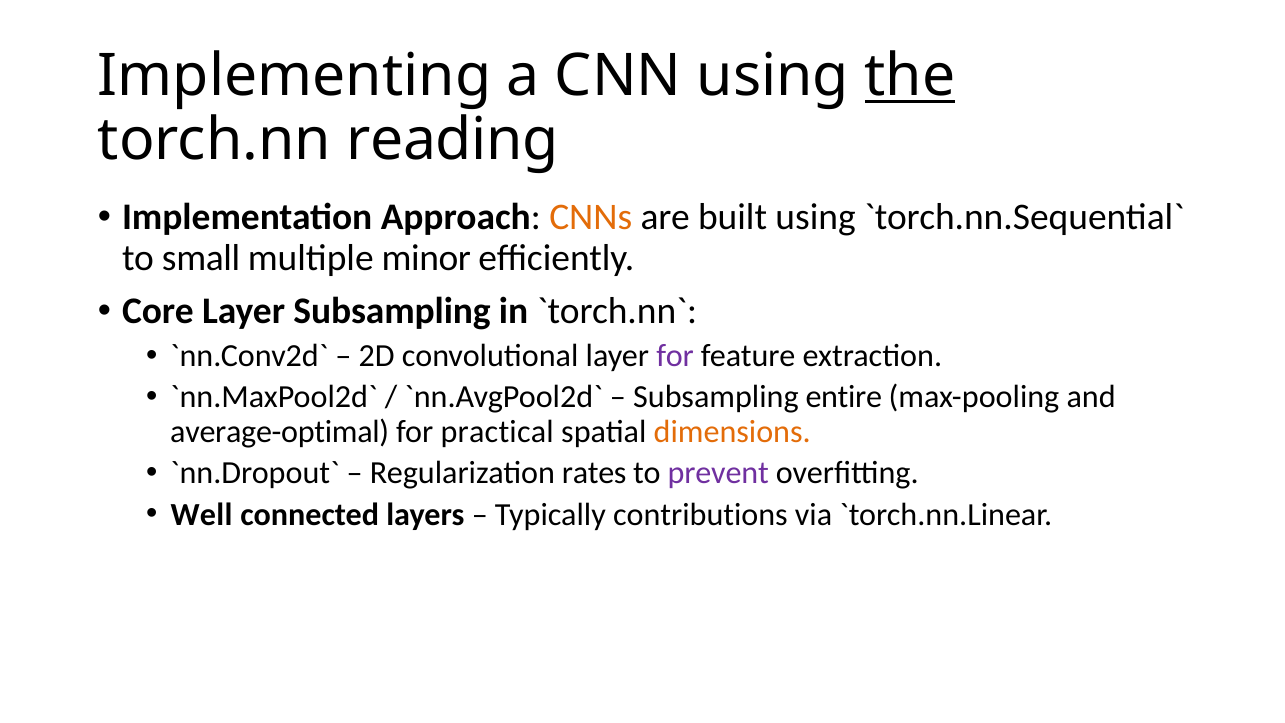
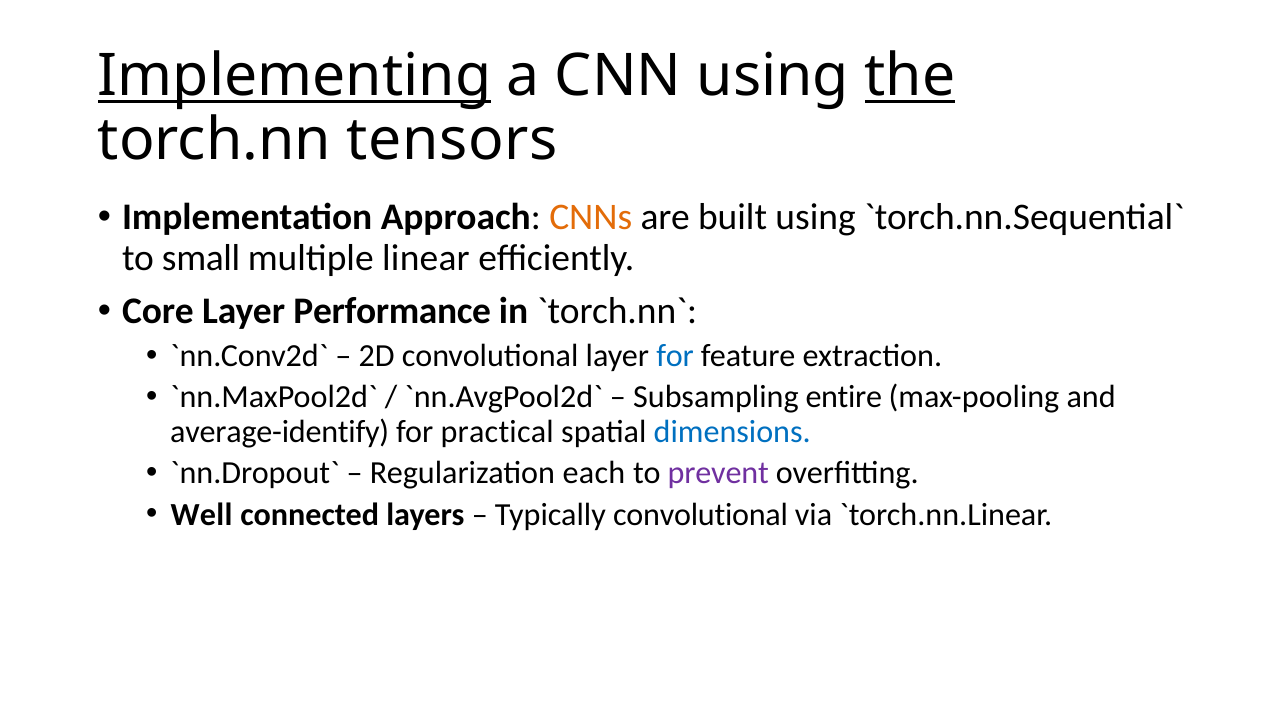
Implementing underline: none -> present
reading: reading -> tensors
minor: minor -> linear
Layer Subsampling: Subsampling -> Performance
for at (675, 356) colour: purple -> blue
average-optimal: average-optimal -> average-identify
dimensions colour: orange -> blue
rates: rates -> each
Typically contributions: contributions -> convolutional
